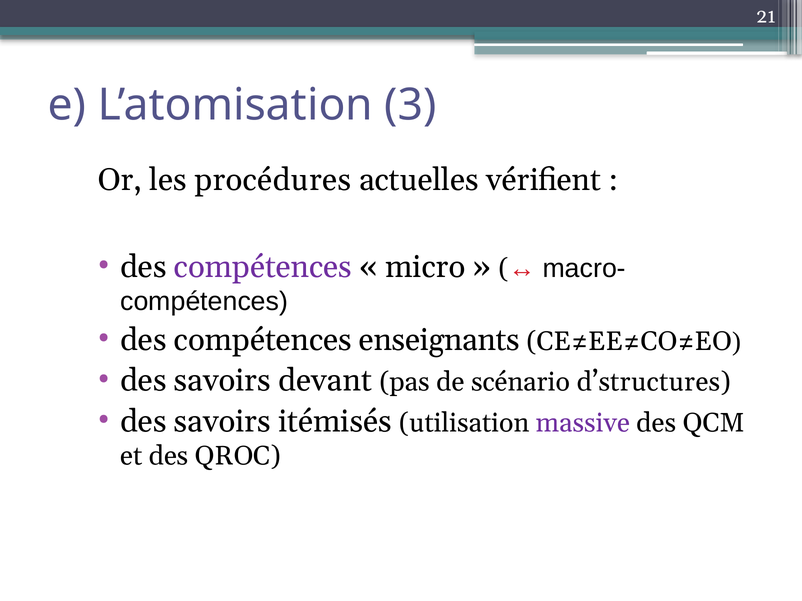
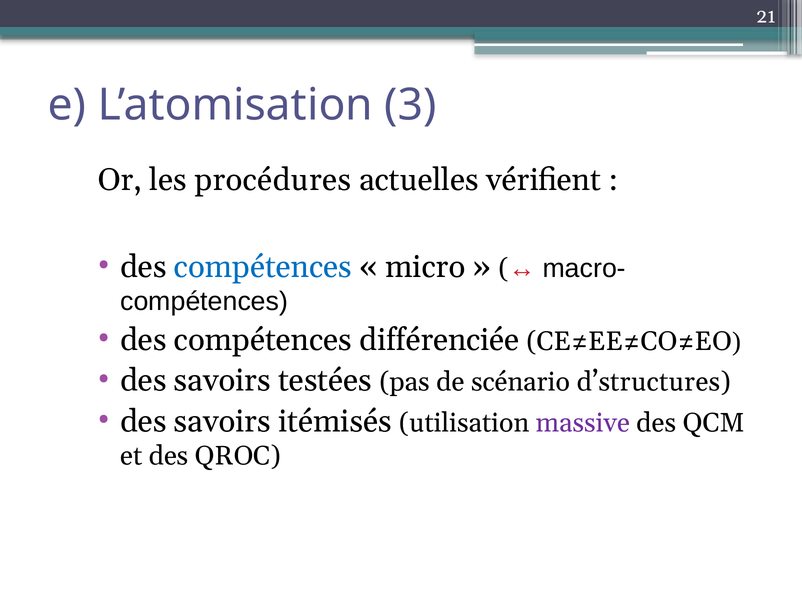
compétences at (263, 267) colour: purple -> blue
enseignants: enseignants -> différenciée
devant: devant -> testées
